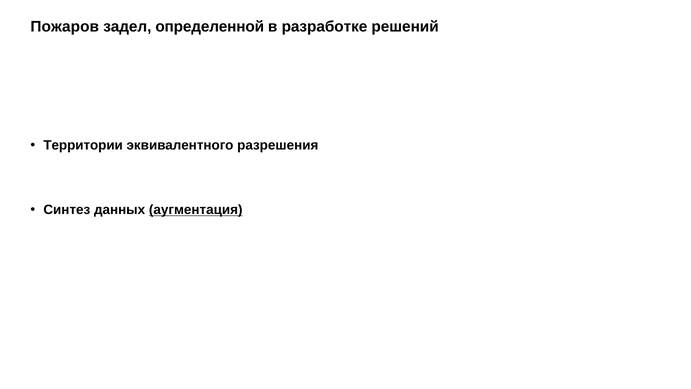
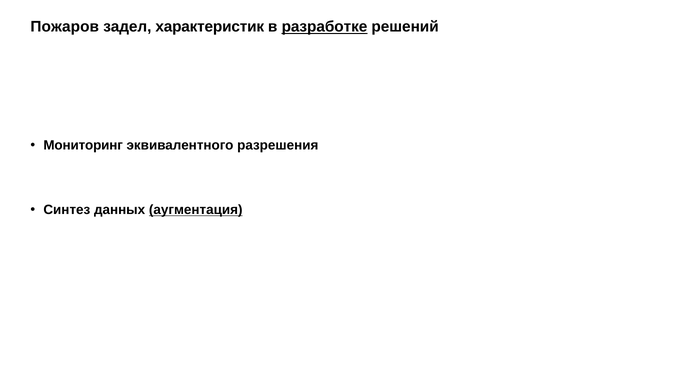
определенной: определенной -> характеристик
разработке underline: none -> present
Территории: Территории -> Мониторинг
